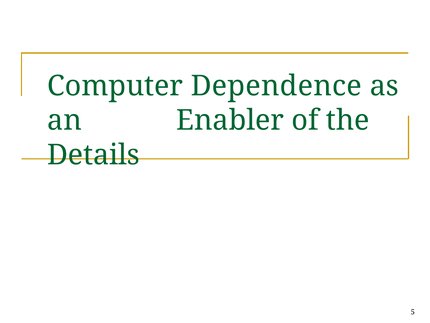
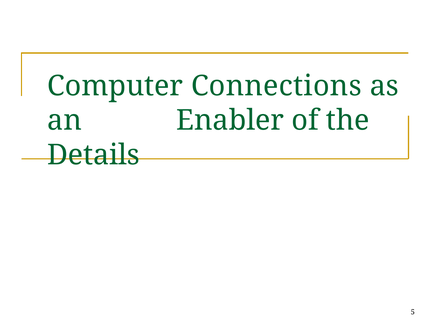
Dependence: Dependence -> Connections
